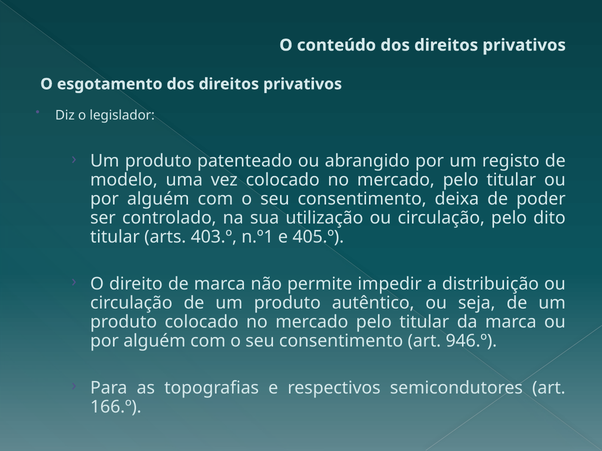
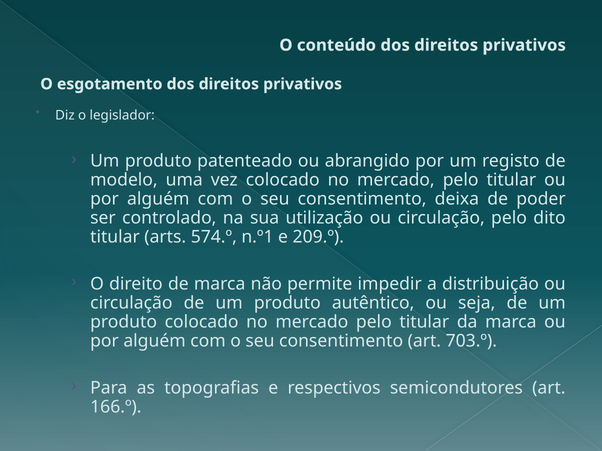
403.º: 403.º -> 574.º
405.º: 405.º -> 209.º
946.º: 946.º -> 703.º
